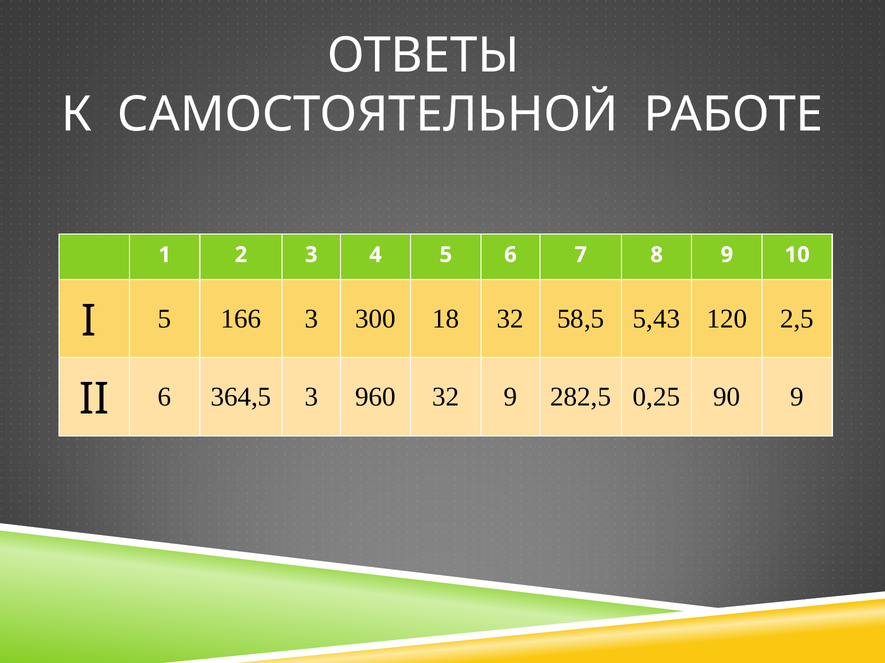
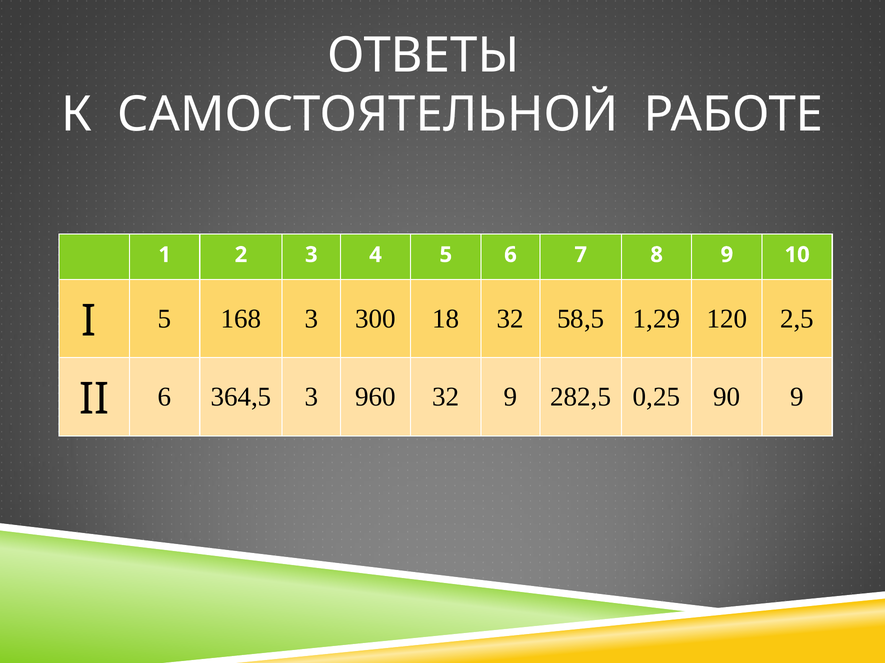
166: 166 -> 168
5,43: 5,43 -> 1,29
